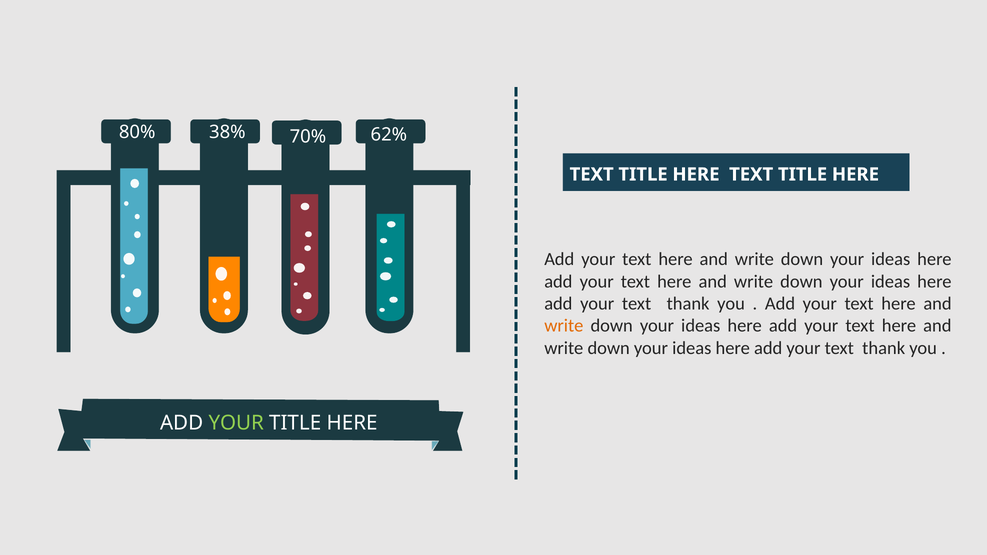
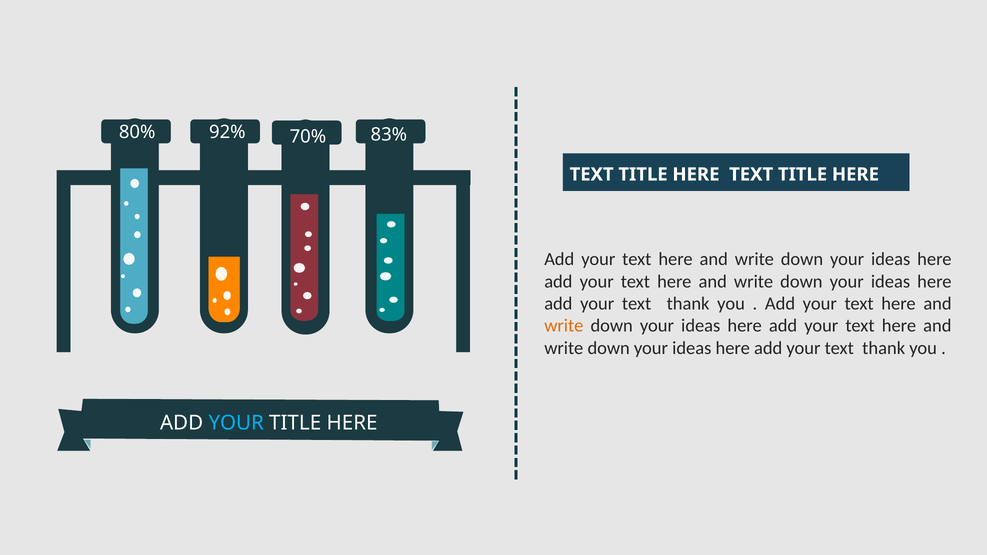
38%: 38% -> 92%
62%: 62% -> 83%
YOUR at (236, 423) colour: light green -> light blue
